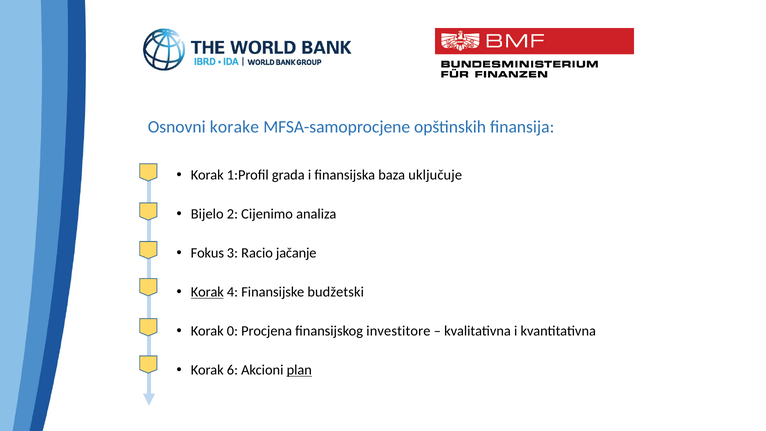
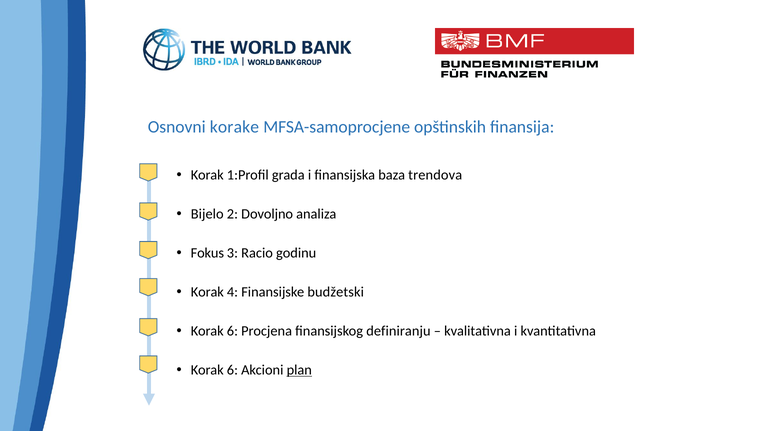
uključuje: uključuje -> trendova
Cijenimo: Cijenimo -> Dovoljno
jačanje: jačanje -> godinu
Korak at (207, 292) underline: present -> none
0 at (232, 331): 0 -> 6
investitore: investitore -> definiranju
